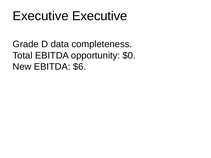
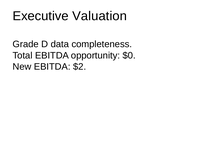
Executive Executive: Executive -> Valuation
$6: $6 -> $2
